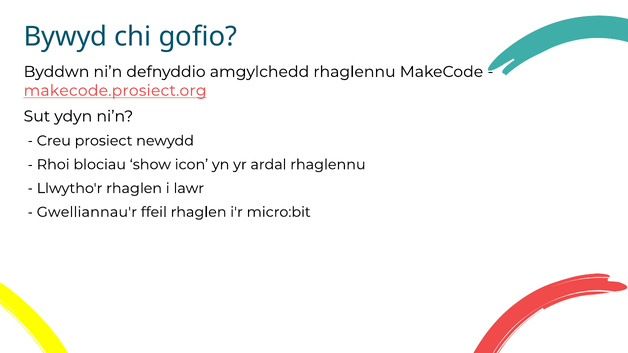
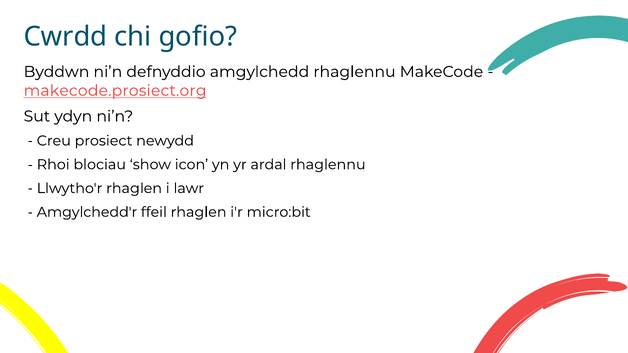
Bywyd: Bywyd -> Cwrdd
Gwelliannau'r: Gwelliannau'r -> Amgylchedd'r
